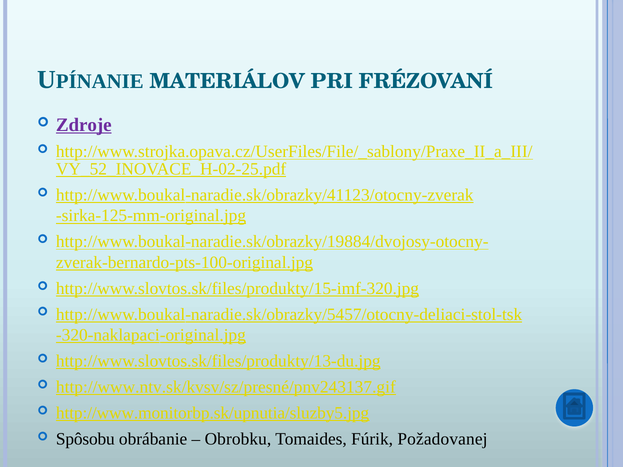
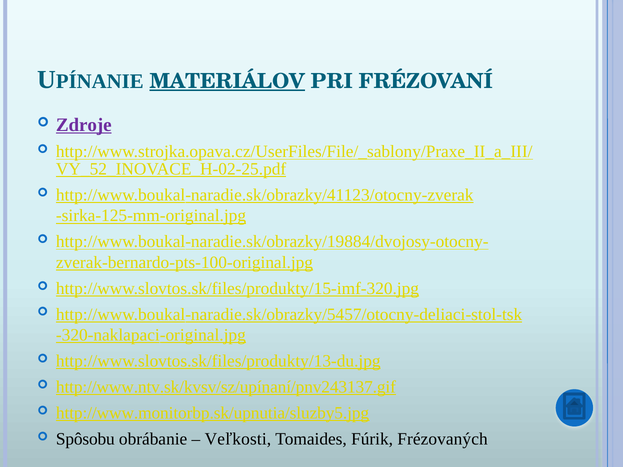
MATERIÁLOV underline: none -> present
http://www.ntv.sk/kvsv/sz/presné/pnv243137.gif: http://www.ntv.sk/kvsv/sz/presné/pnv243137.gif -> http://www.ntv.sk/kvsv/sz/upínaní/pnv243137.gif
Obrobku: Obrobku -> Veľkosti
Požadovanej: Požadovanej -> Frézovaných
